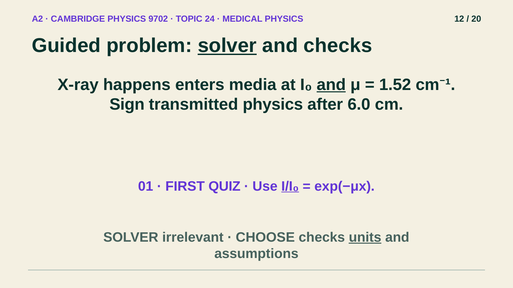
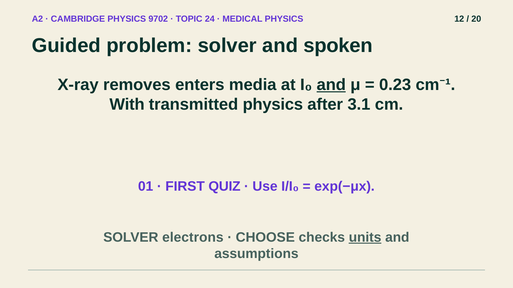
solver at (227, 46) underline: present -> none
and checks: checks -> spoken
happens: happens -> removes
1.52: 1.52 -> 0.23
Sign: Sign -> With
6.0: 6.0 -> 3.1
I/I₀ underline: present -> none
irrelevant: irrelevant -> electrons
